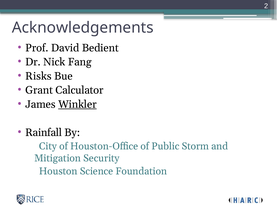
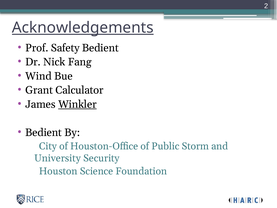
Acknowledgements underline: none -> present
David: David -> Safety
Risks: Risks -> Wind
Rainfall at (44, 132): Rainfall -> Bedient
Mitigation: Mitigation -> University
